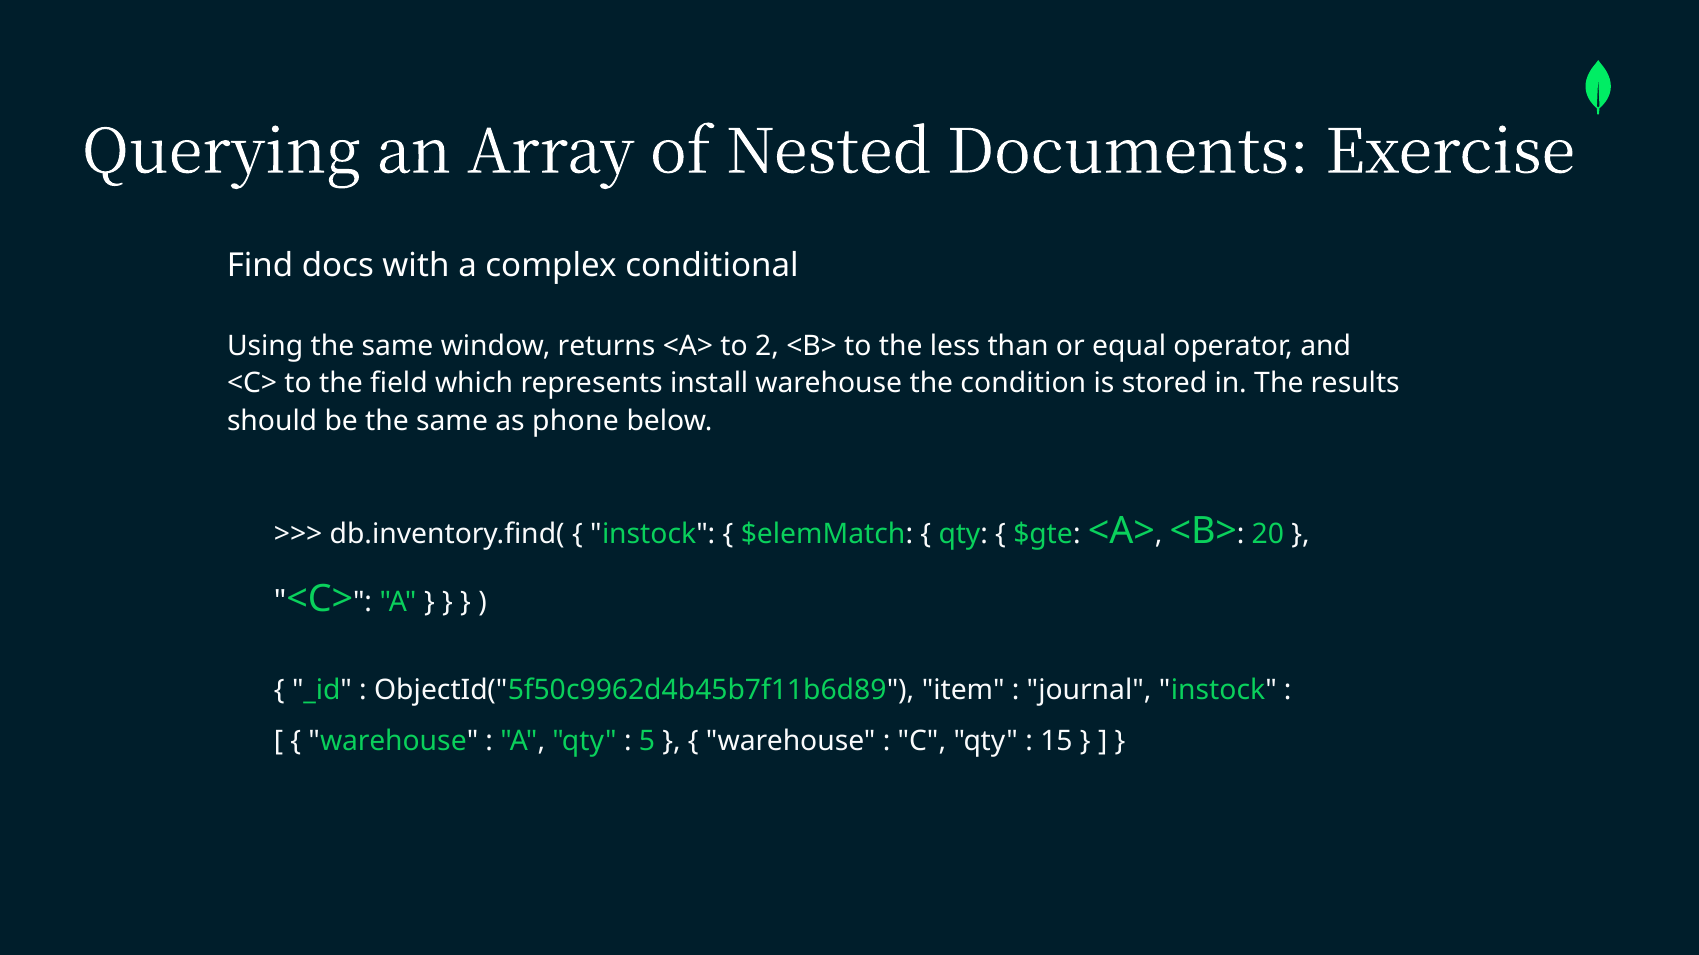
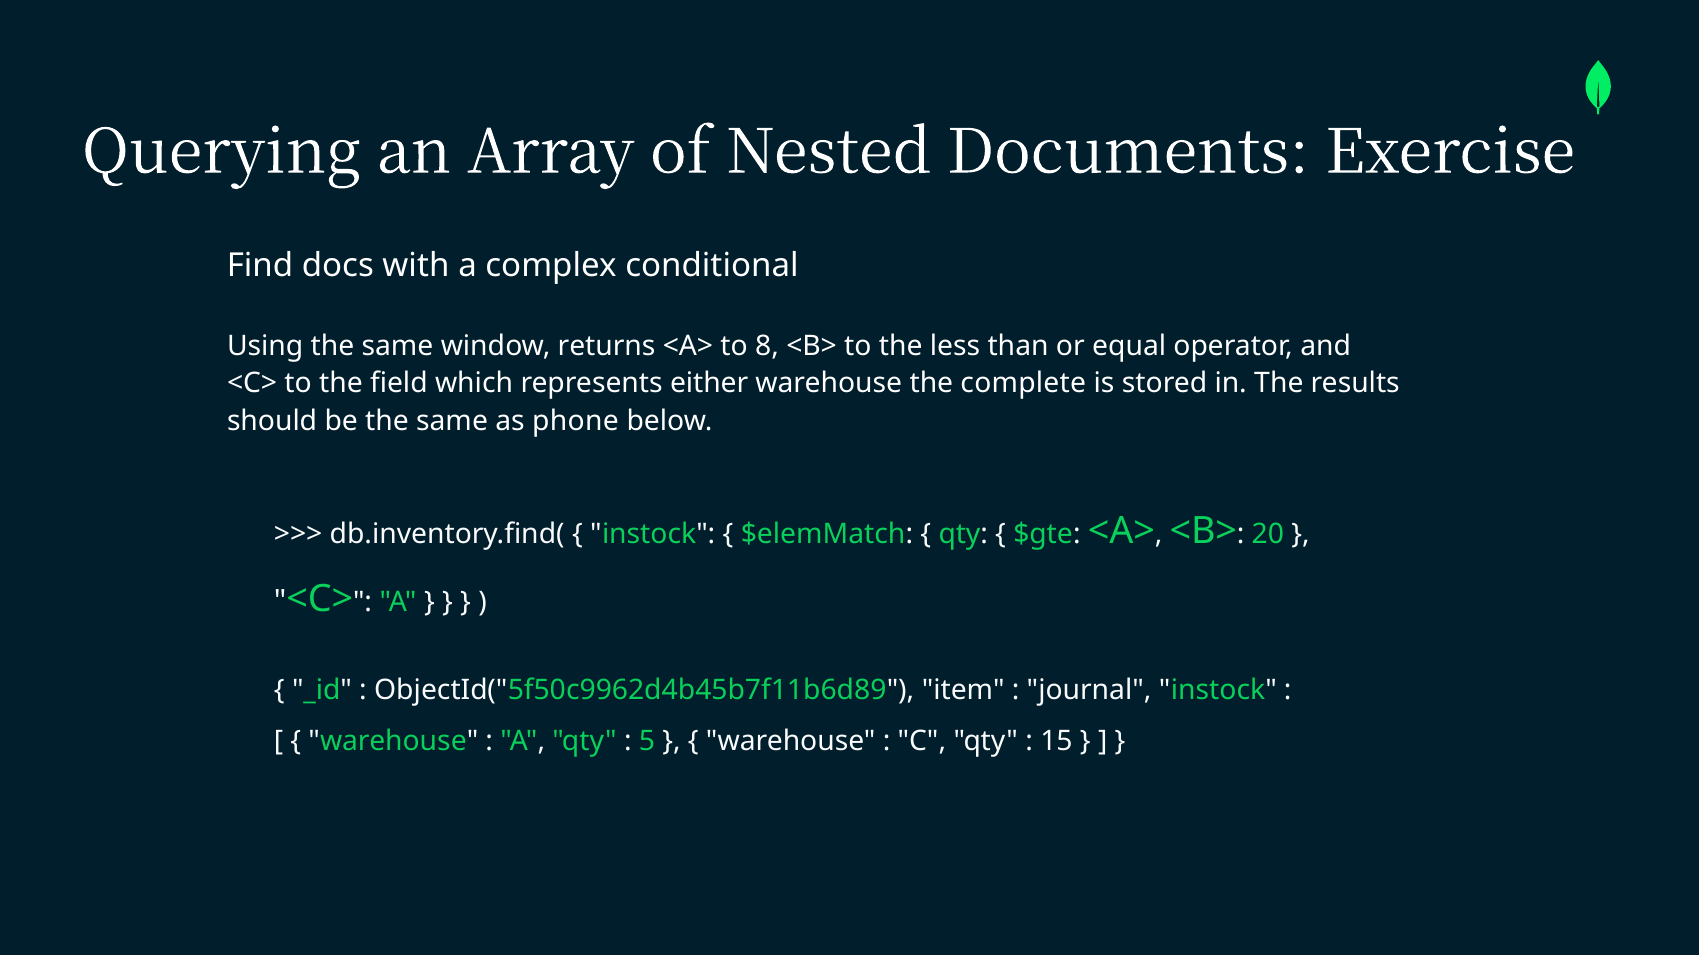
2: 2 -> 8
install: install -> either
condition: condition -> complete
